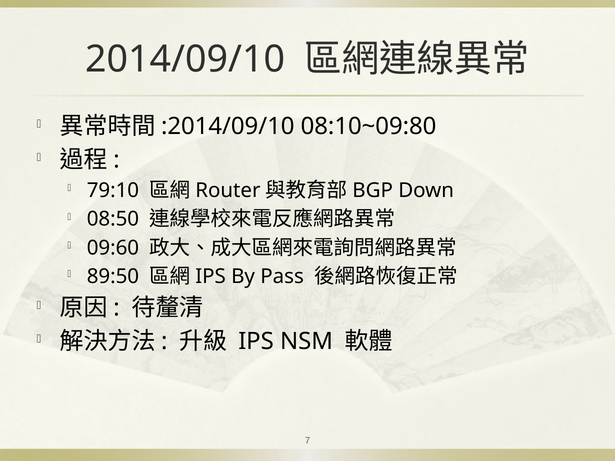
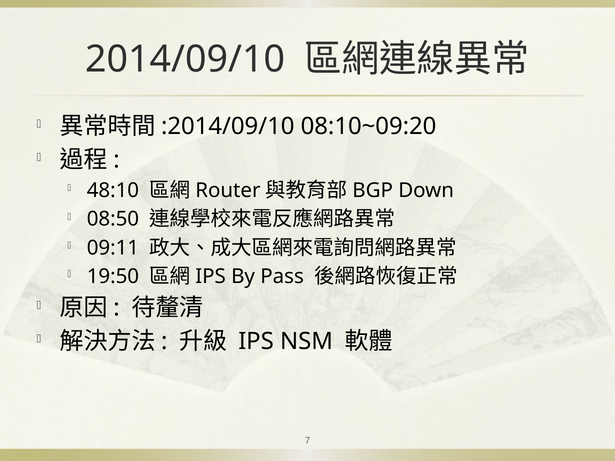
08:10~09:80: 08:10~09:80 -> 08:10~09:20
79:10: 79:10 -> 48:10
09:60: 09:60 -> 09:11
89:50: 89:50 -> 19:50
